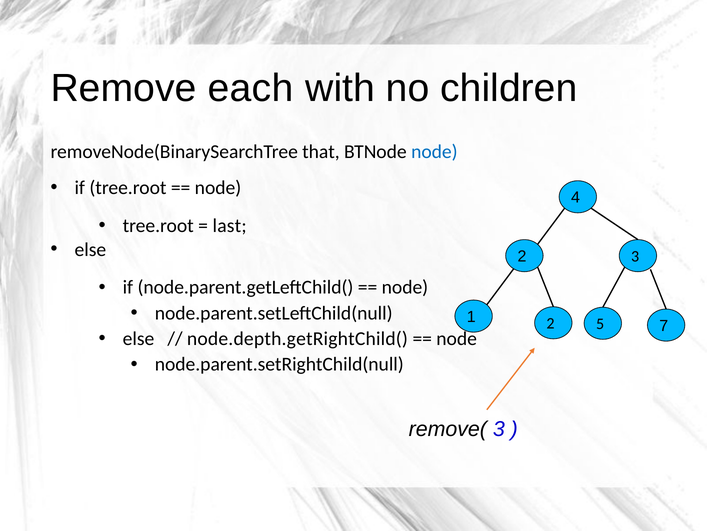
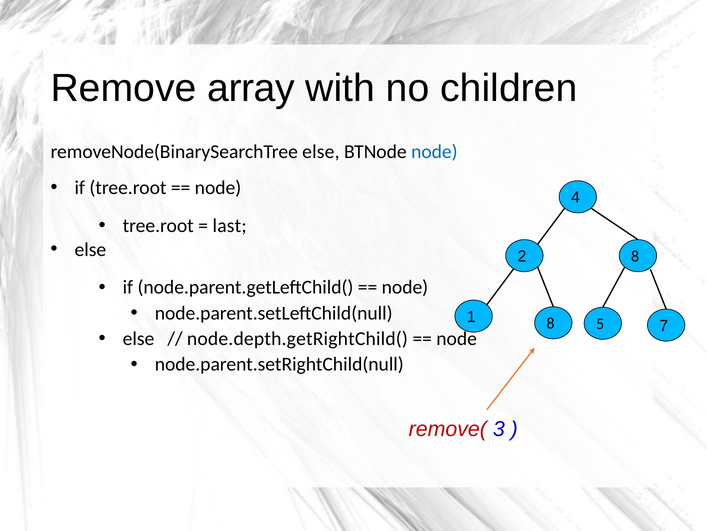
each: each -> array
removeNode(BinarySearchTree that: that -> else
2 3: 3 -> 8
1 2: 2 -> 8
remove( colour: black -> red
